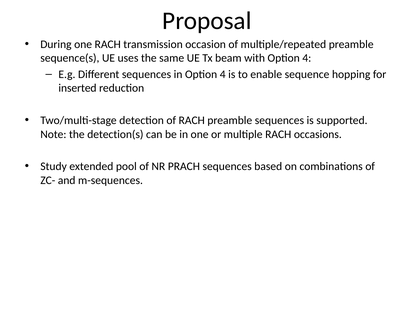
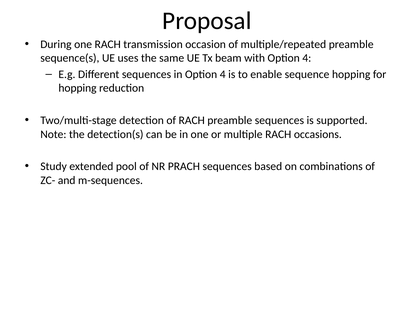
inserted at (78, 88): inserted -> hopping
